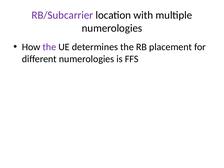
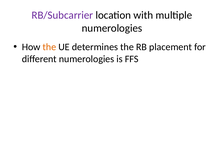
the at (49, 47) colour: purple -> orange
